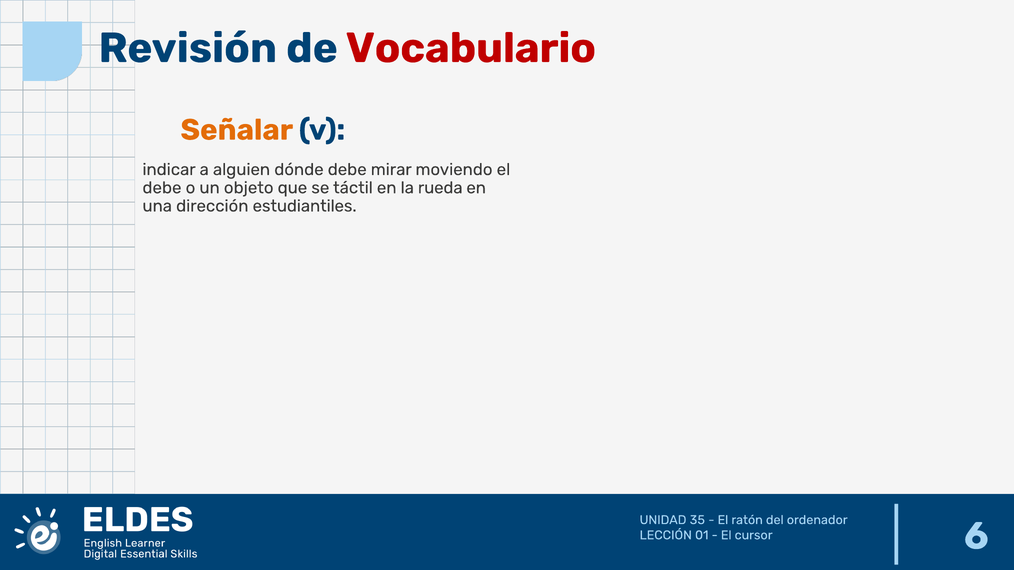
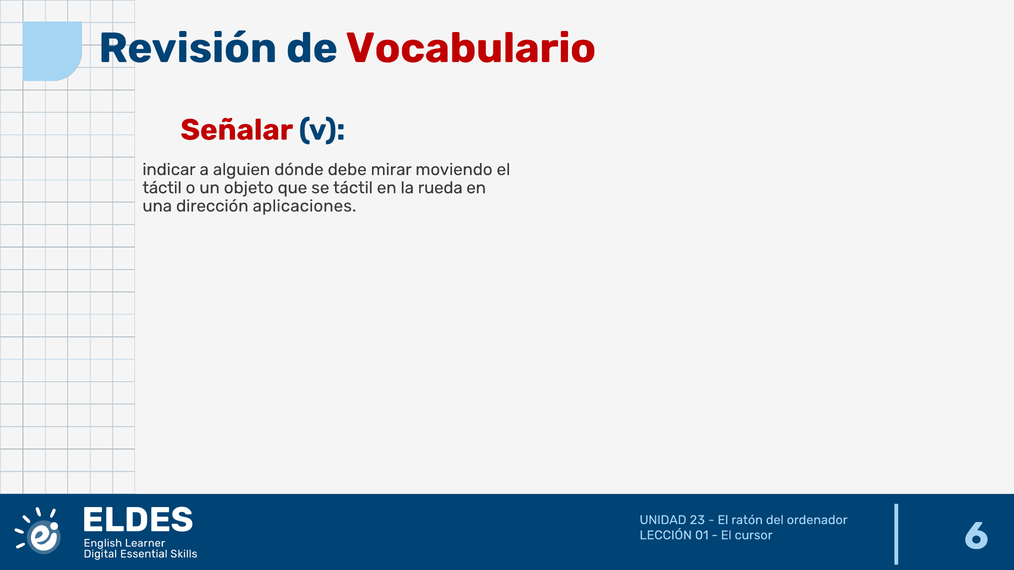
Señalar colour: orange -> red
debe at (162, 188): debe -> táctil
estudiantiles: estudiantiles -> aplicaciones
35: 35 -> 23
